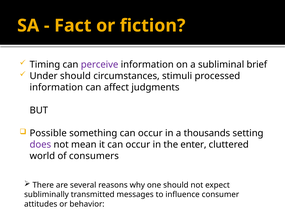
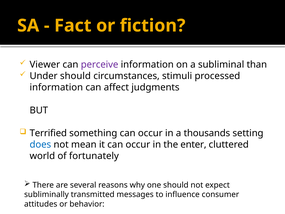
Timing: Timing -> Viewer
brief: brief -> than
Possible: Possible -> Terrified
does colour: purple -> blue
consumers: consumers -> fortunately
